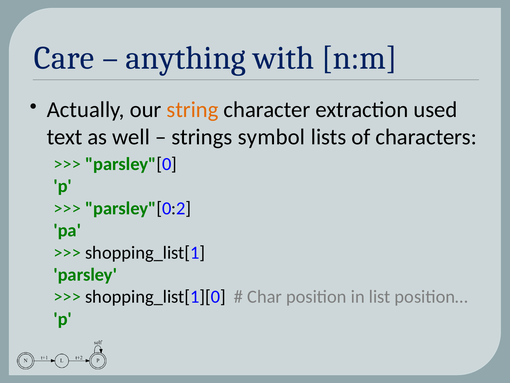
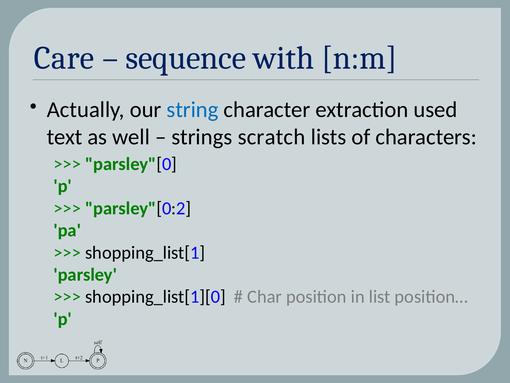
anything: anything -> sequence
string colour: orange -> blue
symbol: symbol -> scratch
